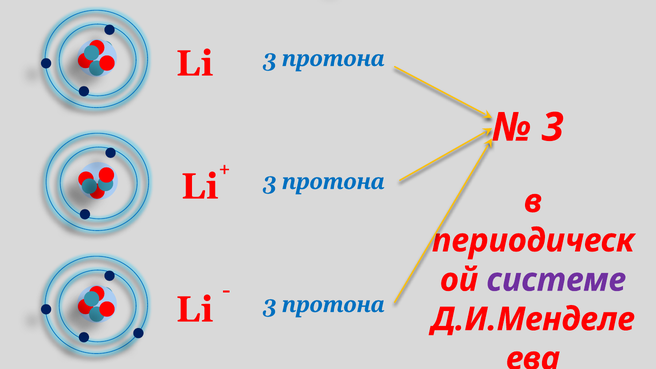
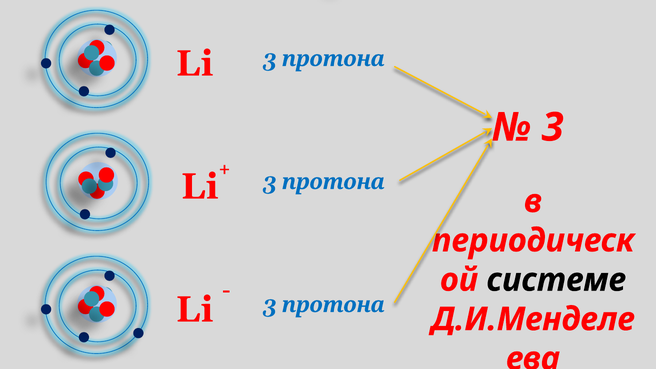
системе colour: purple -> black
